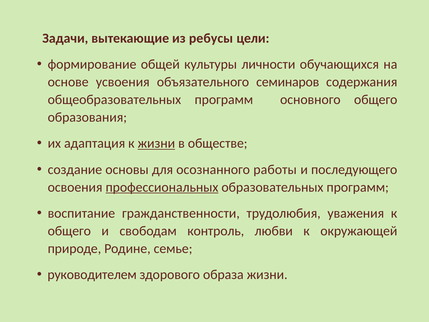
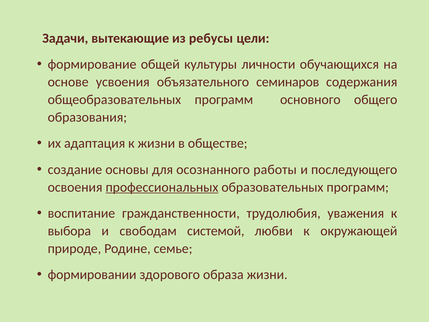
жизни at (156, 143) underline: present -> none
общего at (69, 231): общего -> выбора
контроль: контроль -> системой
руководителем: руководителем -> формировании
